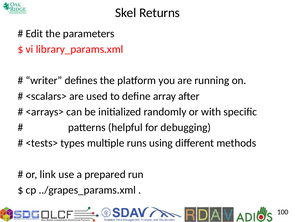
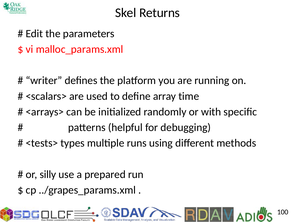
library_params.xml: library_params.xml -> malloc_params.xml
after: after -> time
link: link -> silly
